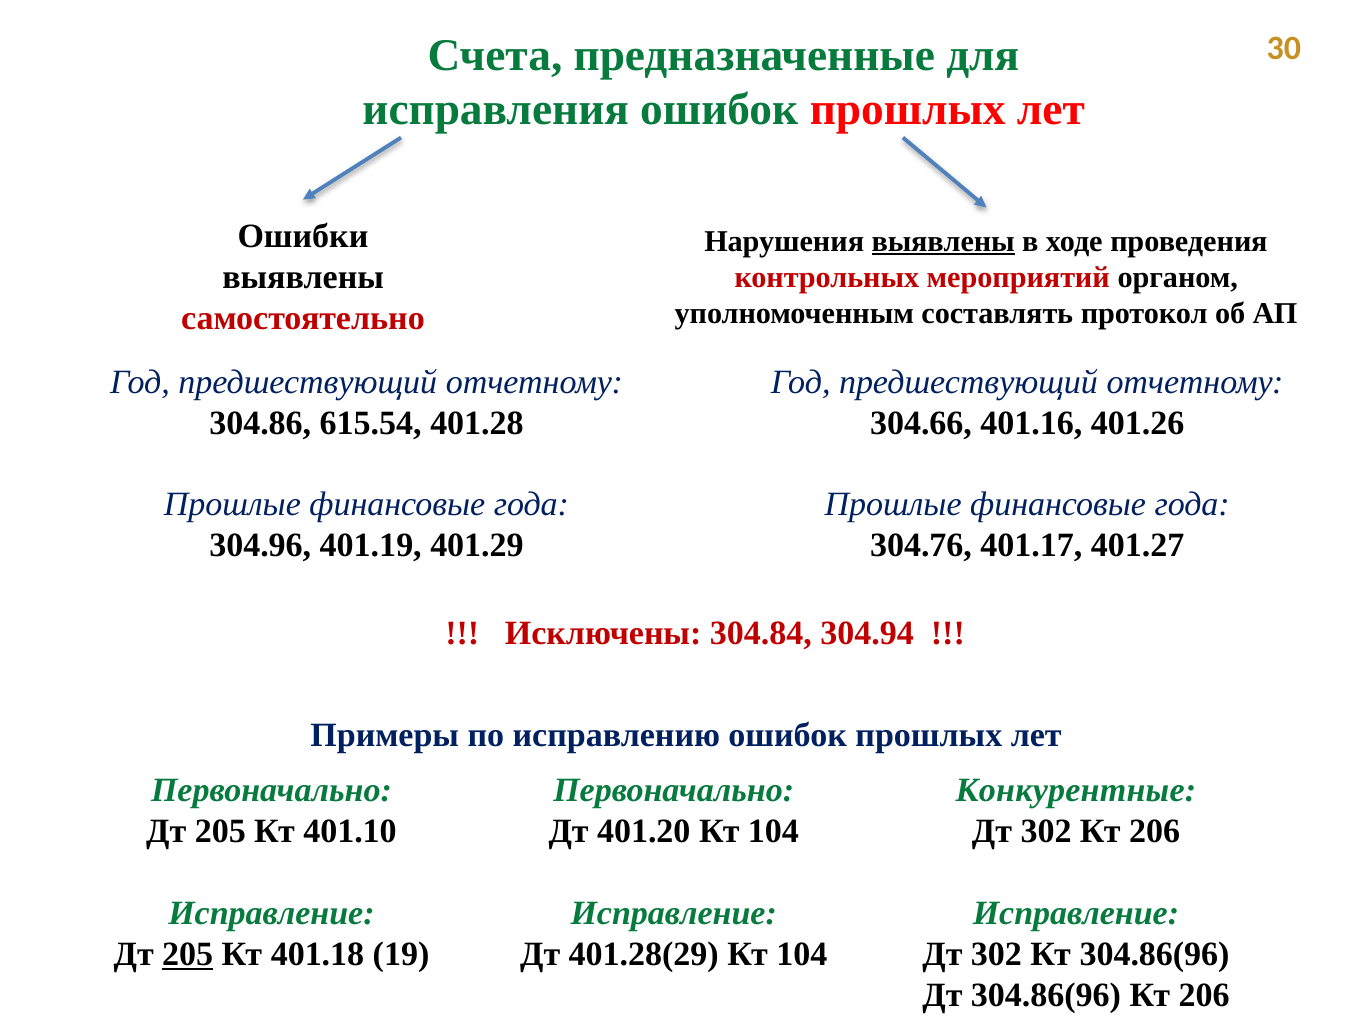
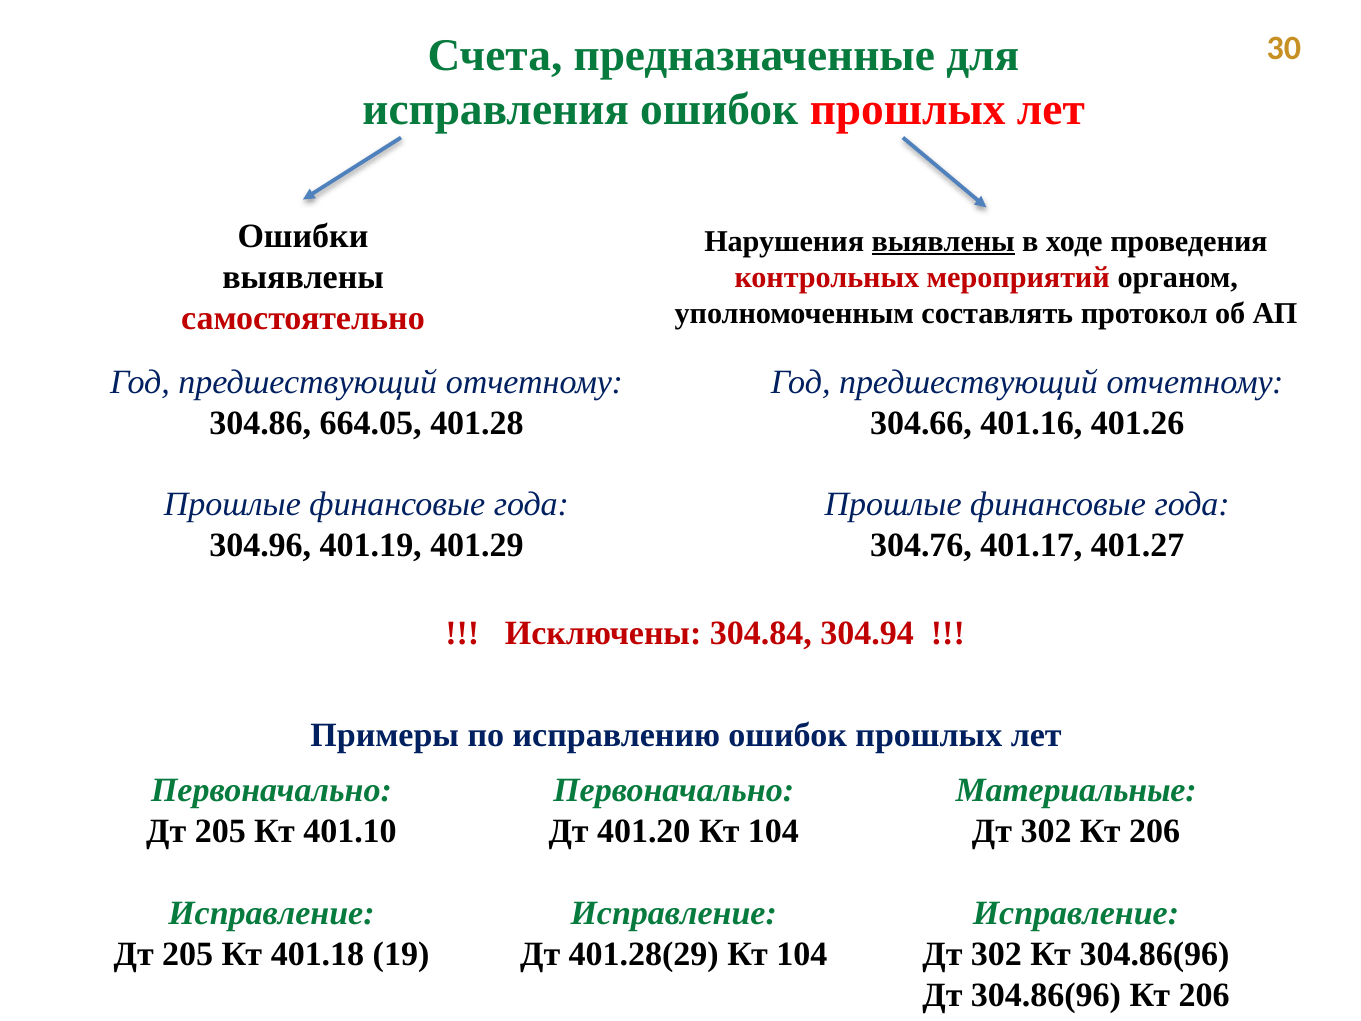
615.54: 615.54 -> 664.05
Конкурентные: Конкурентные -> Материальные
205 at (188, 954) underline: present -> none
